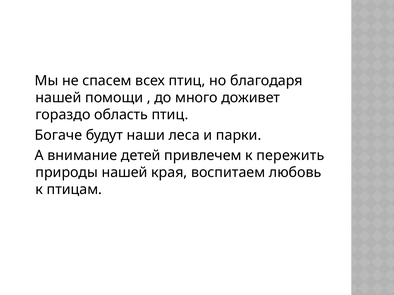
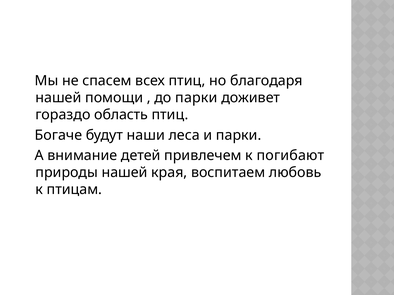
до много: много -> парки
пережить: пережить -> погибают
